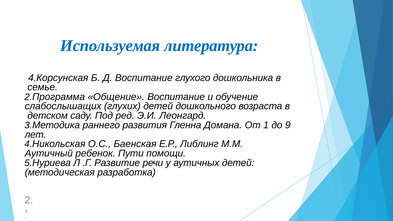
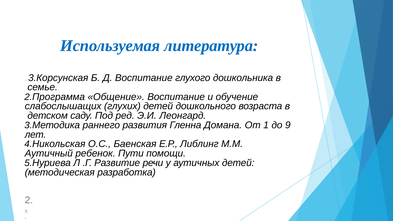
4.Корсунская: 4.Корсунская -> 3.Корсунская
